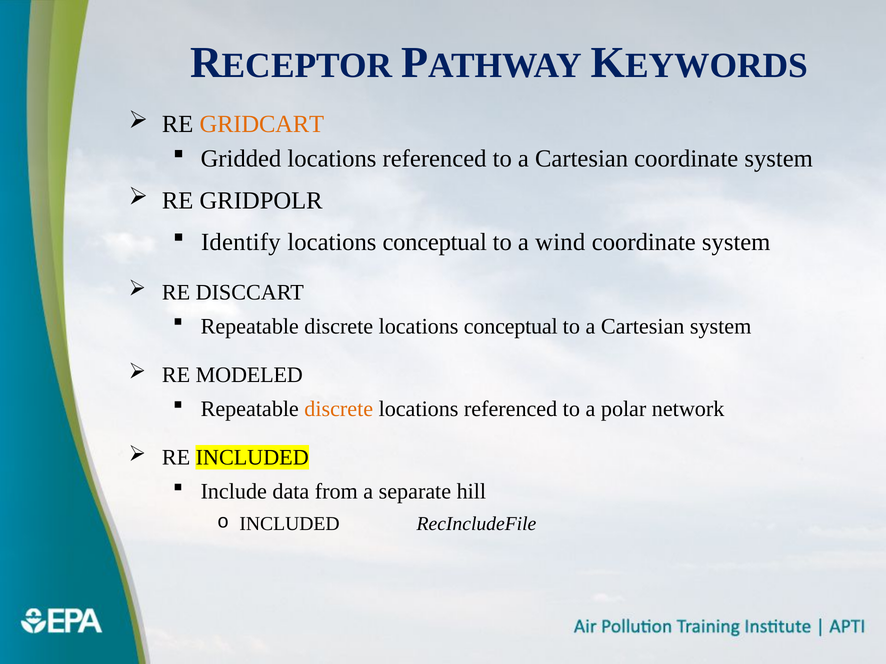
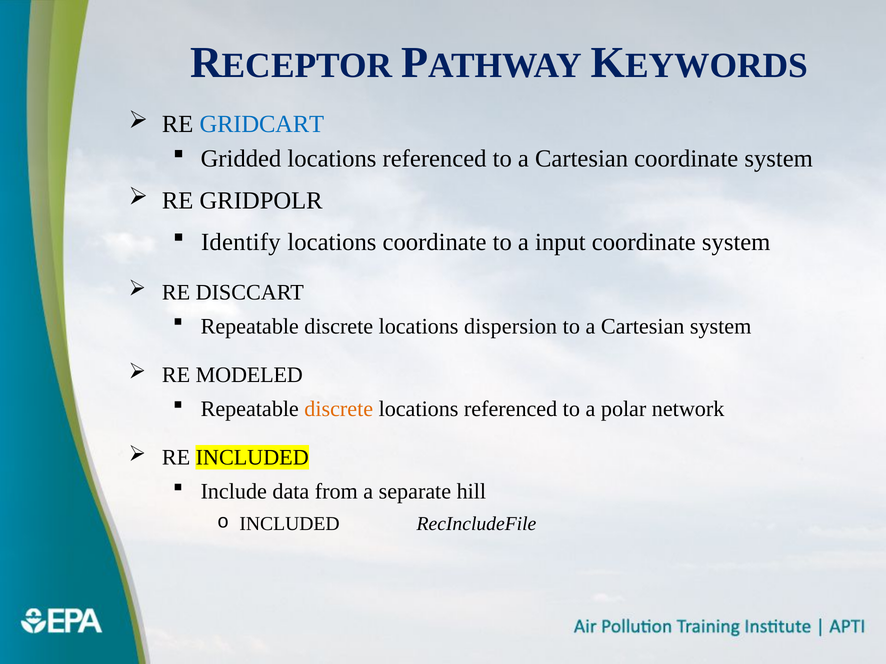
GRIDCART colour: orange -> blue
conceptual at (435, 242): conceptual -> coordinate
wind: wind -> input
discrete locations conceptual: conceptual -> dispersion
